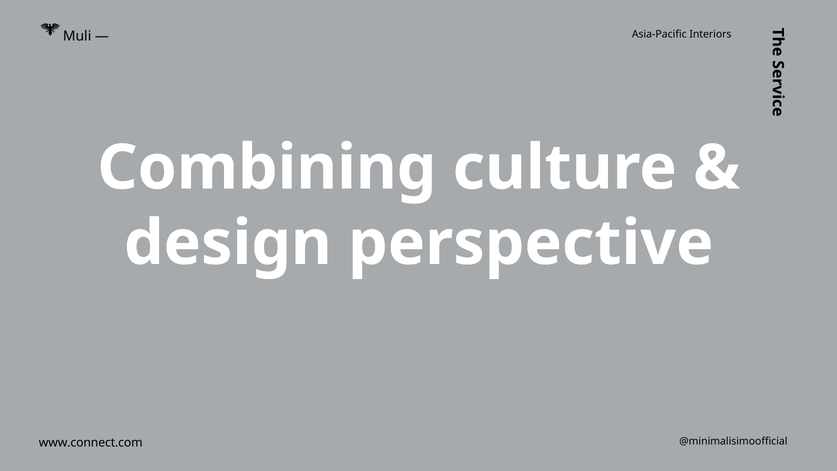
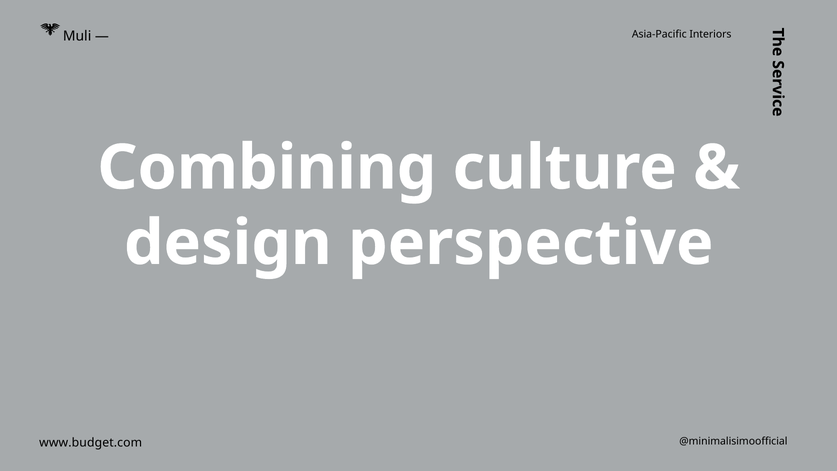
www.connect.com: www.connect.com -> www.budget.com
